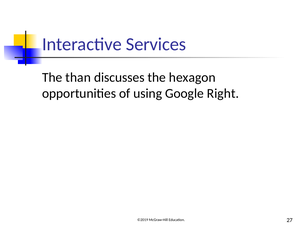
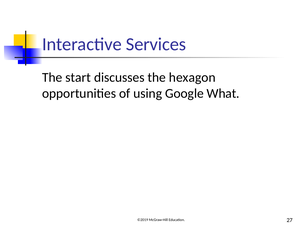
than: than -> start
Right: Right -> What
